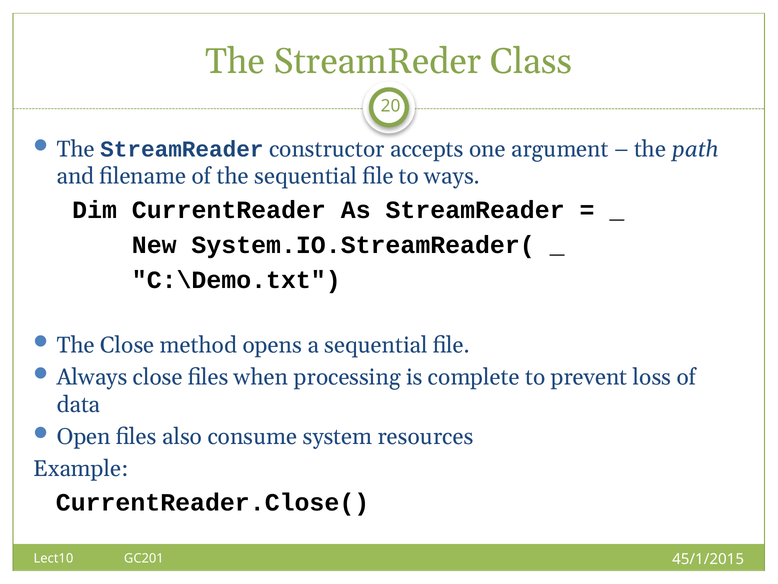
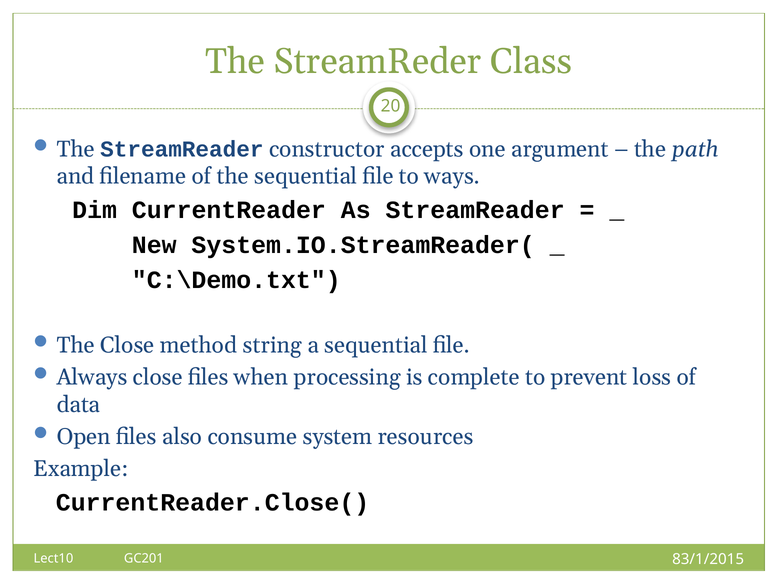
opens: opens -> string
45/1/2015: 45/1/2015 -> 83/1/2015
